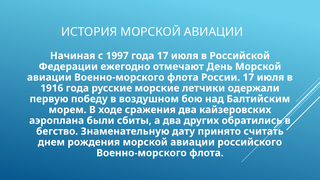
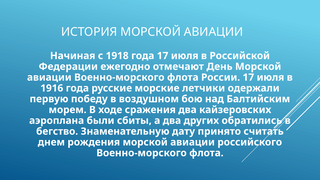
1997: 1997 -> 1918
